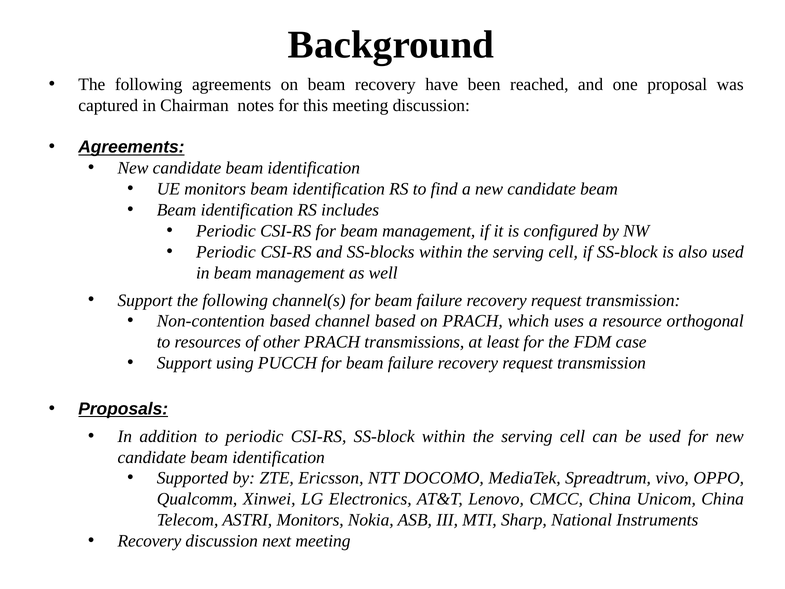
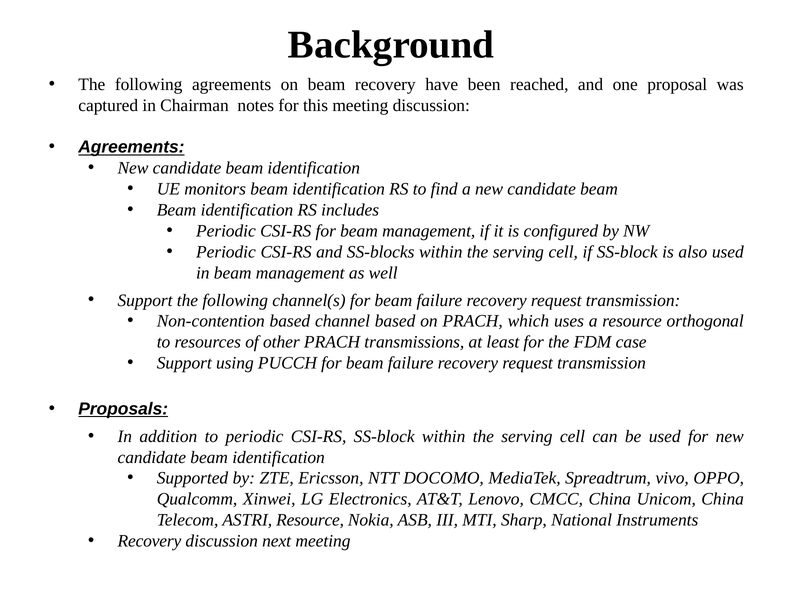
ASTRI Monitors: Monitors -> Resource
